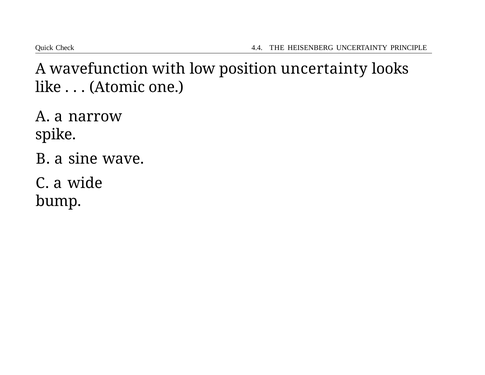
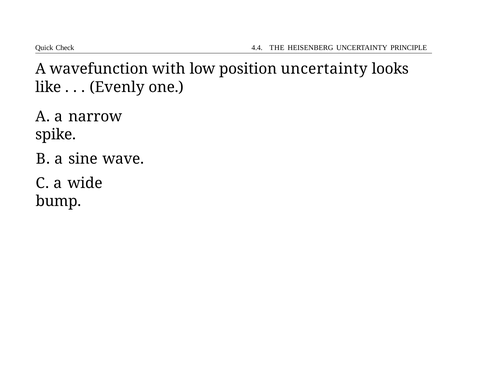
Atomic: Atomic -> Evenly
